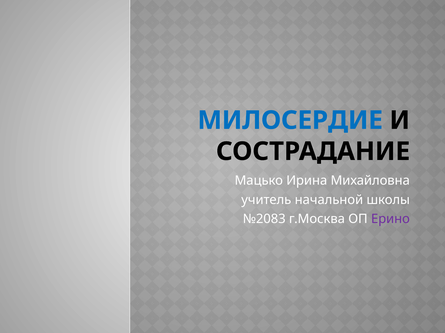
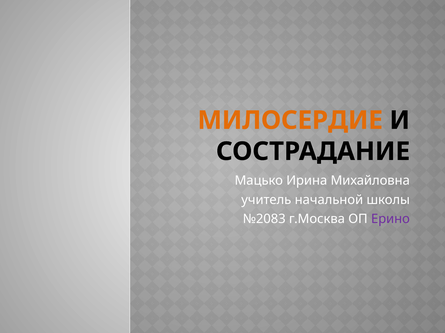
МИЛОСЕРДИЕ colour: blue -> orange
